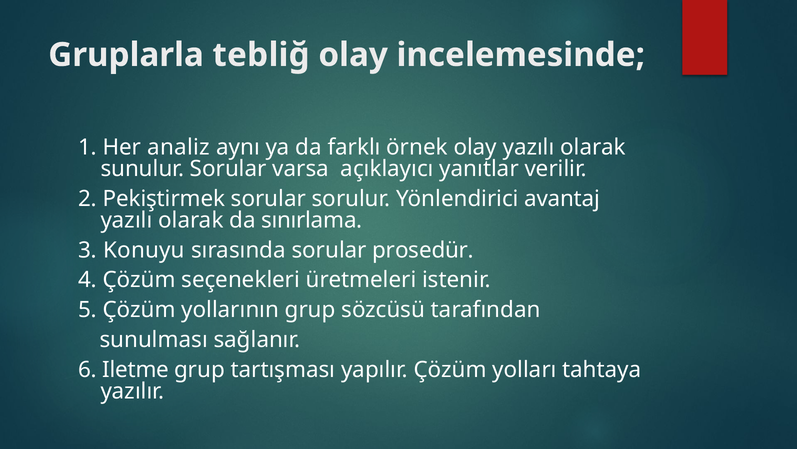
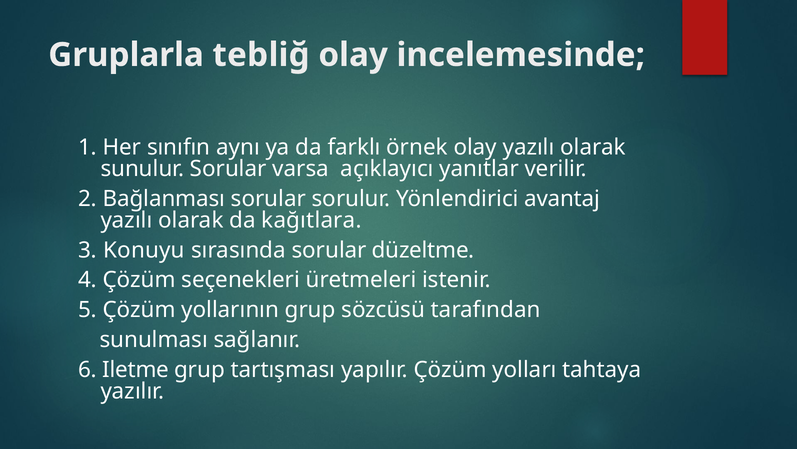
analiz: analiz -> sınıfın
Pekiştirmek: Pekiştirmek -> Bağlanması
sınırlama: sınırlama -> kağıtlara
prosedür: prosedür -> düzeltme
